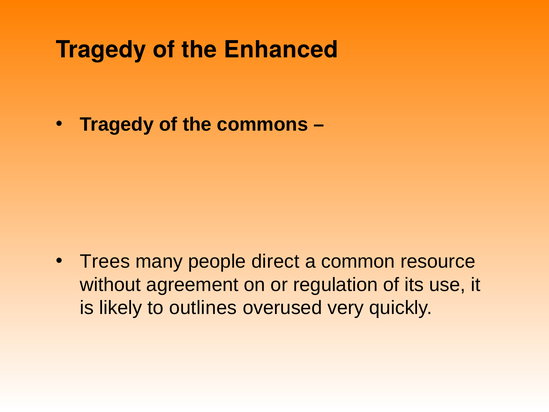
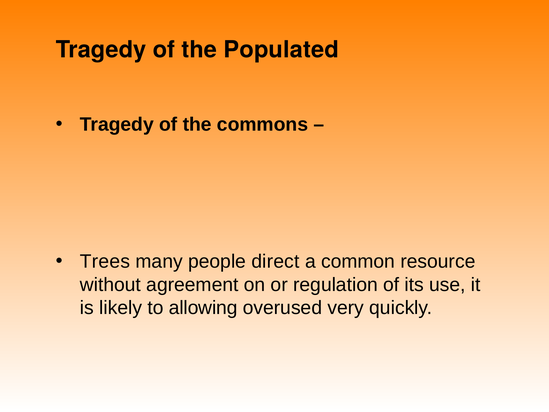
Enhanced: Enhanced -> Populated
outlines: outlines -> allowing
